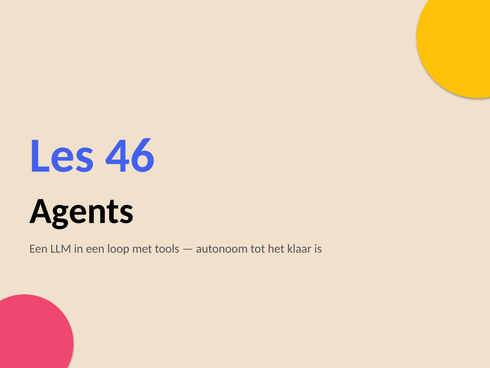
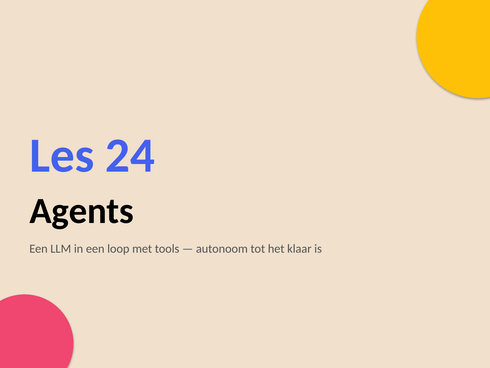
46: 46 -> 24
